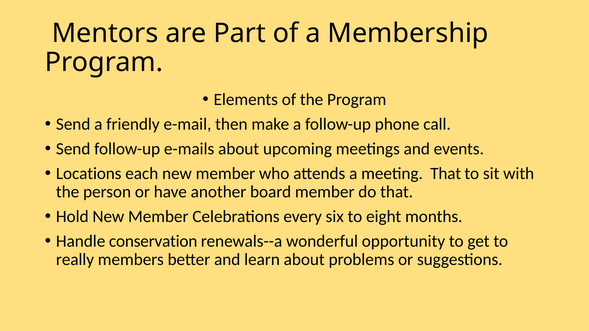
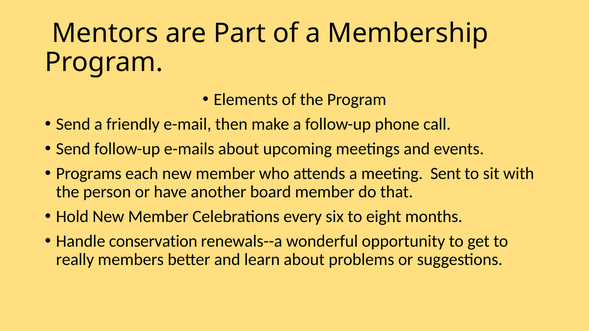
Locations: Locations -> Programs
meeting That: That -> Sent
